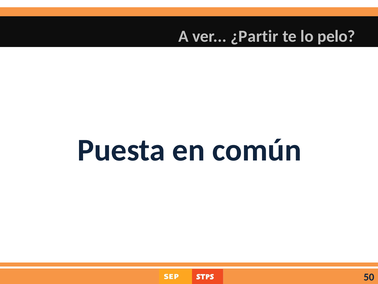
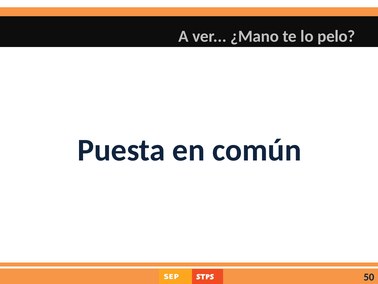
¿Partir: ¿Partir -> ¿Mano
